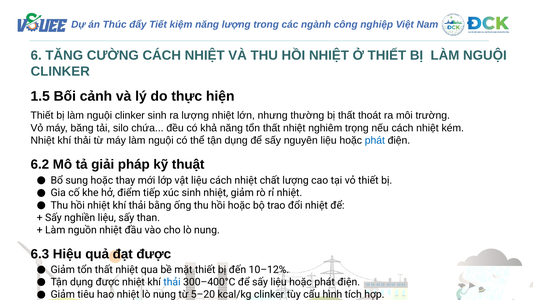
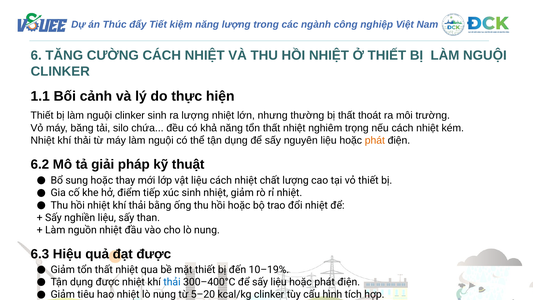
1.5: 1.5 -> 1.1
phát at (375, 140) colour: blue -> orange
10–12%: 10–12% -> 10–19%
